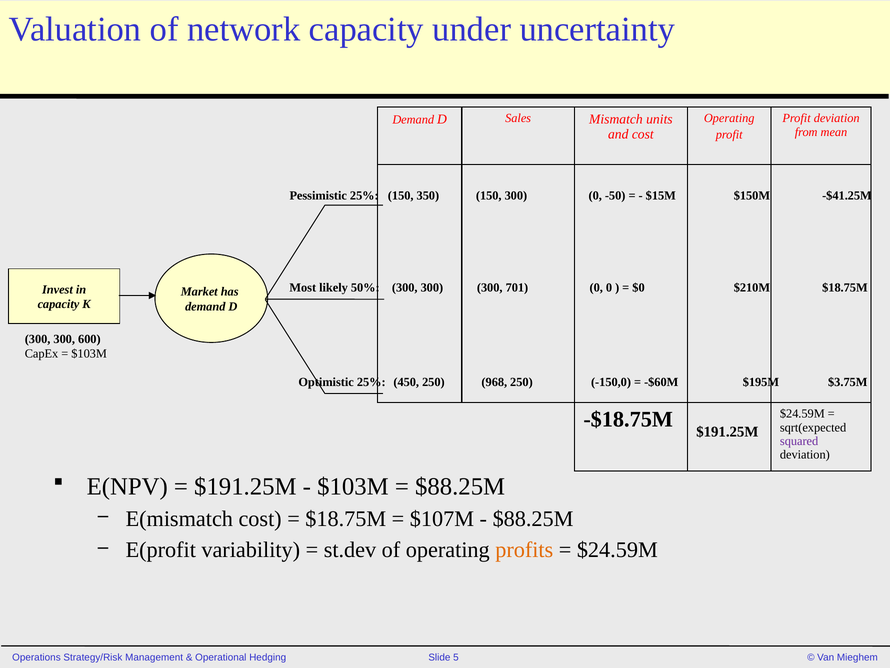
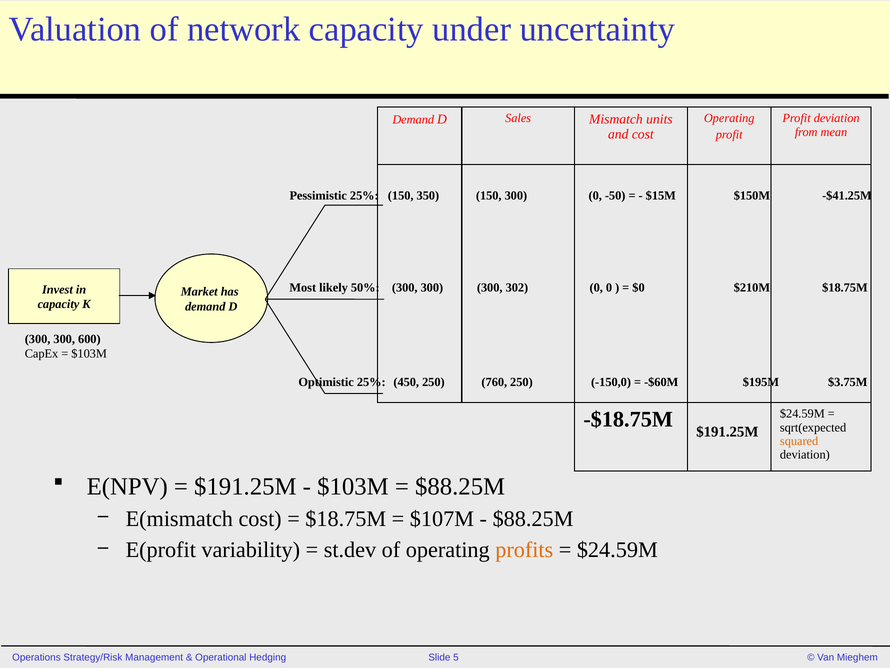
701: 701 -> 302
968: 968 -> 760
squared colour: purple -> orange
